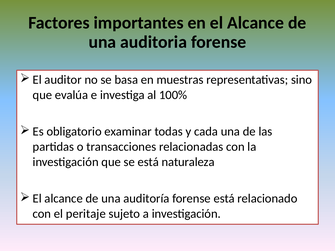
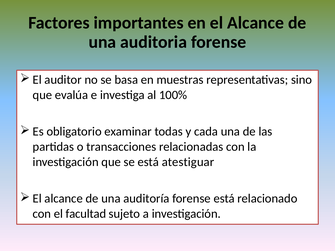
naturaleza: naturaleza -> atestiguar
peritaje: peritaje -> facultad
